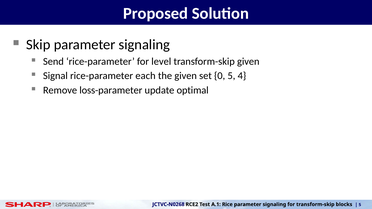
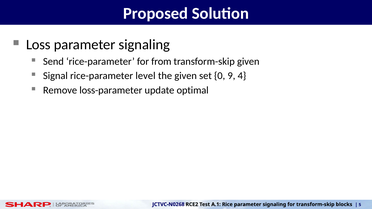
Skip: Skip -> Loss
level: level -> from
each: each -> level
0 5: 5 -> 9
